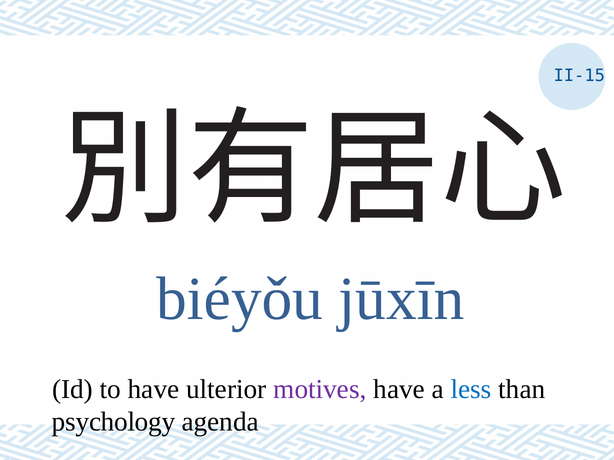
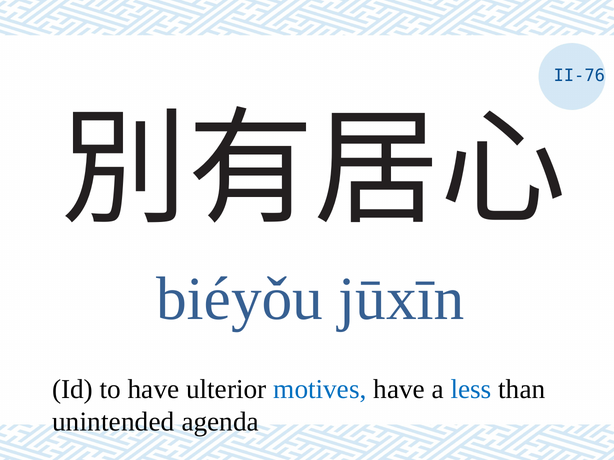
II-15: II-15 -> II-76
motives colour: purple -> blue
psychology: psychology -> unintended
